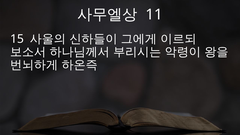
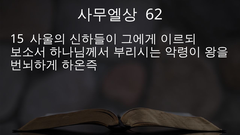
11: 11 -> 62
